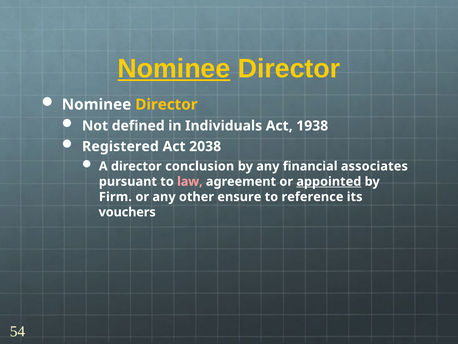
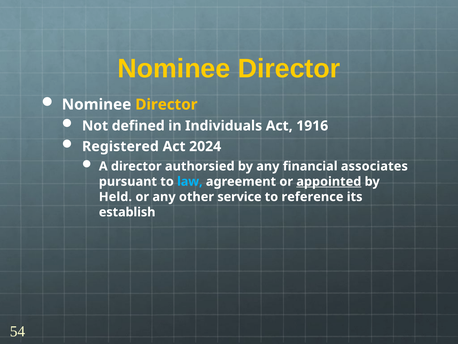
Nominee at (174, 68) underline: present -> none
1938: 1938 -> 1916
2038: 2038 -> 2024
conclusion: conclusion -> authorsied
law colour: pink -> light blue
Firm: Firm -> Held
ensure: ensure -> service
vouchers: vouchers -> establish
